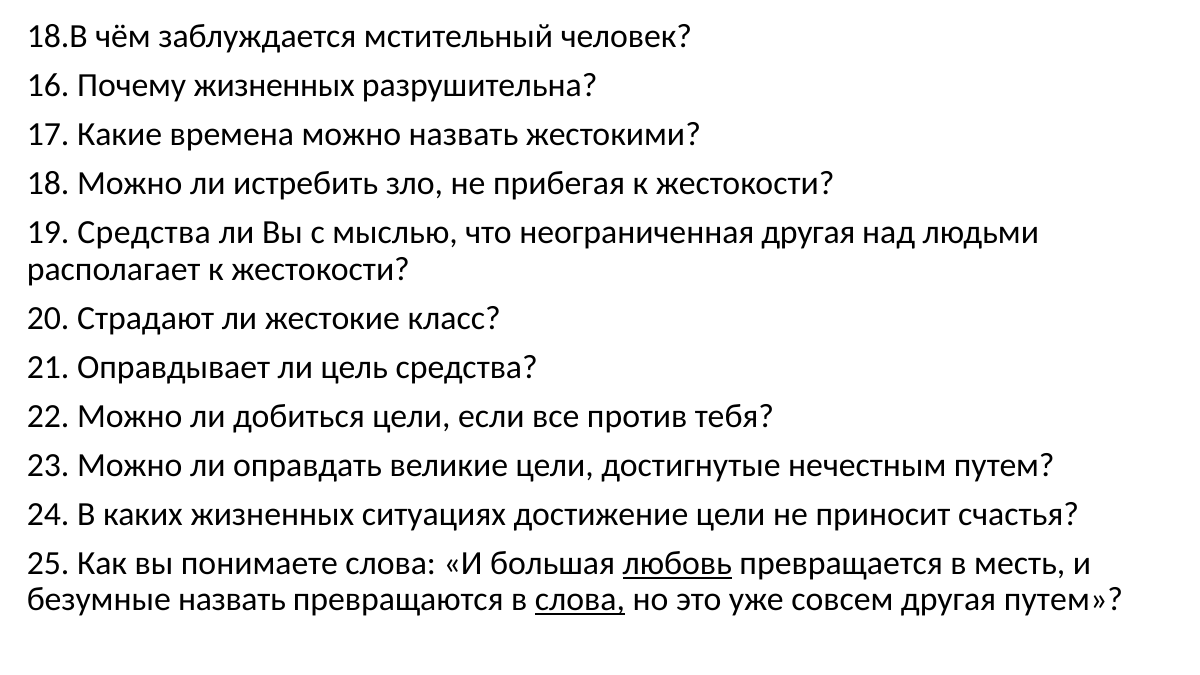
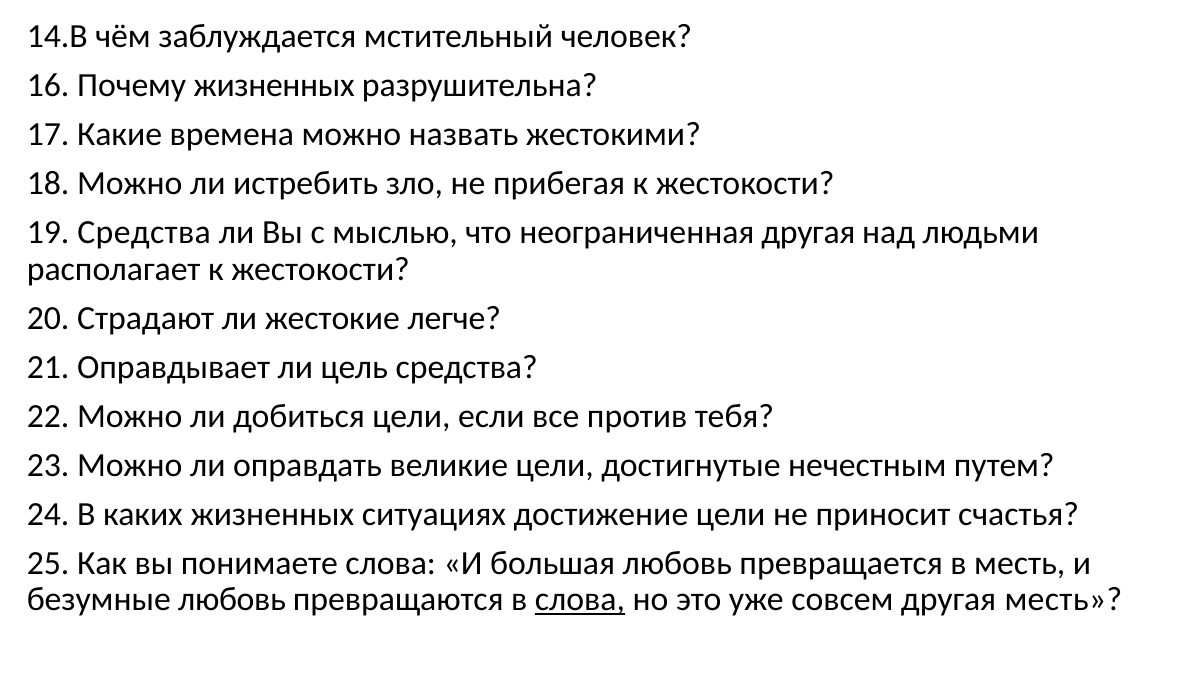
18.В: 18.В -> 14.В
класс: класс -> легче
любовь at (677, 563) underline: present -> none
безумные назвать: назвать -> любовь
другая путем: путем -> месть
